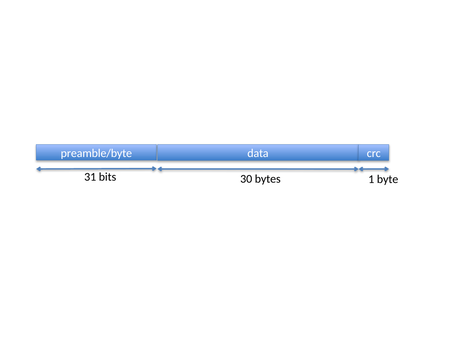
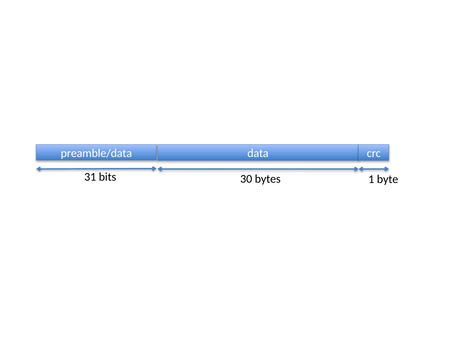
preamble/byte: preamble/byte -> preamble/data
